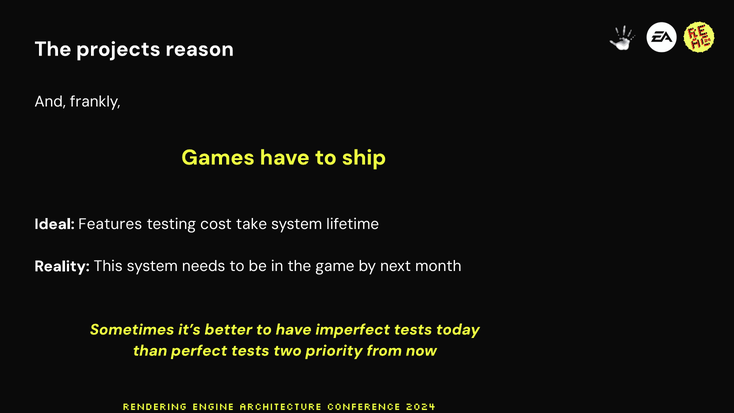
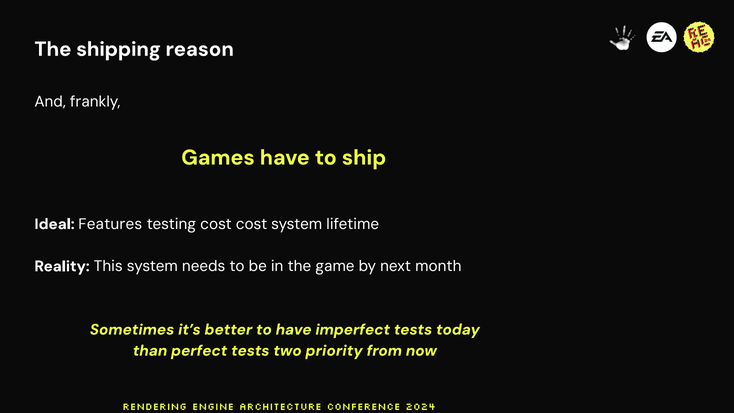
projects: projects -> shipping
cost take: take -> cost
